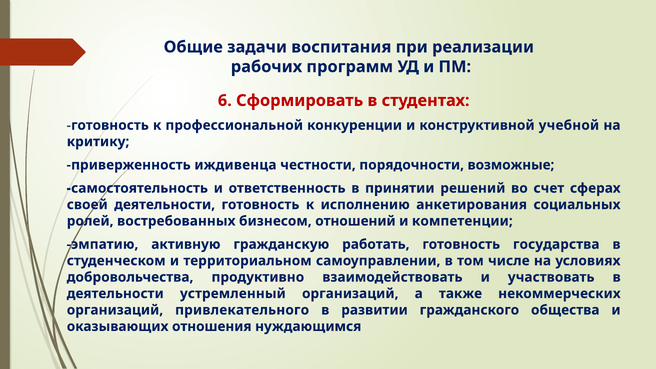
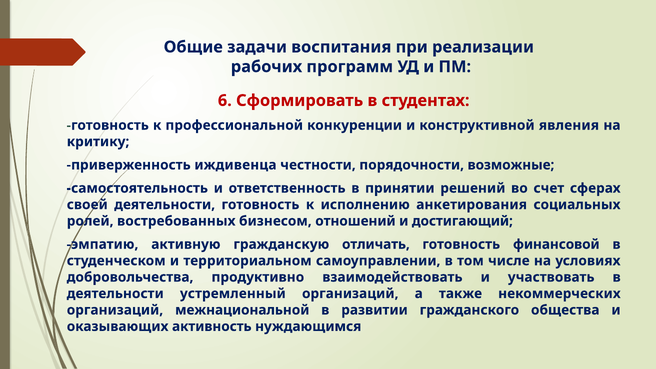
учебной: учебной -> явления
компетенции: компетенции -> достигающий
работать: работать -> отличать
государства: государства -> финансовой
привлекательного: привлекательного -> межнациональной
отношения: отношения -> активность
